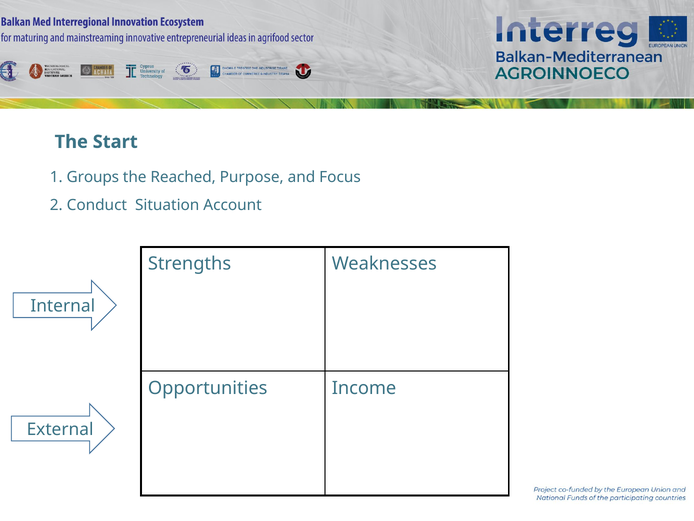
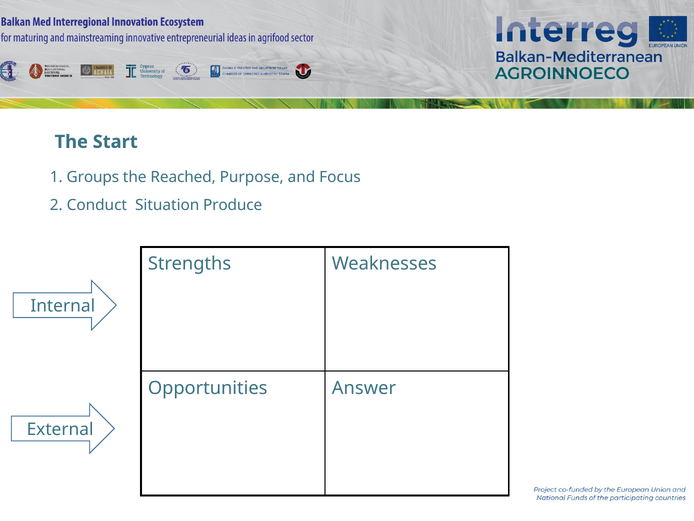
Account: Account -> Produce
Income: Income -> Answer
